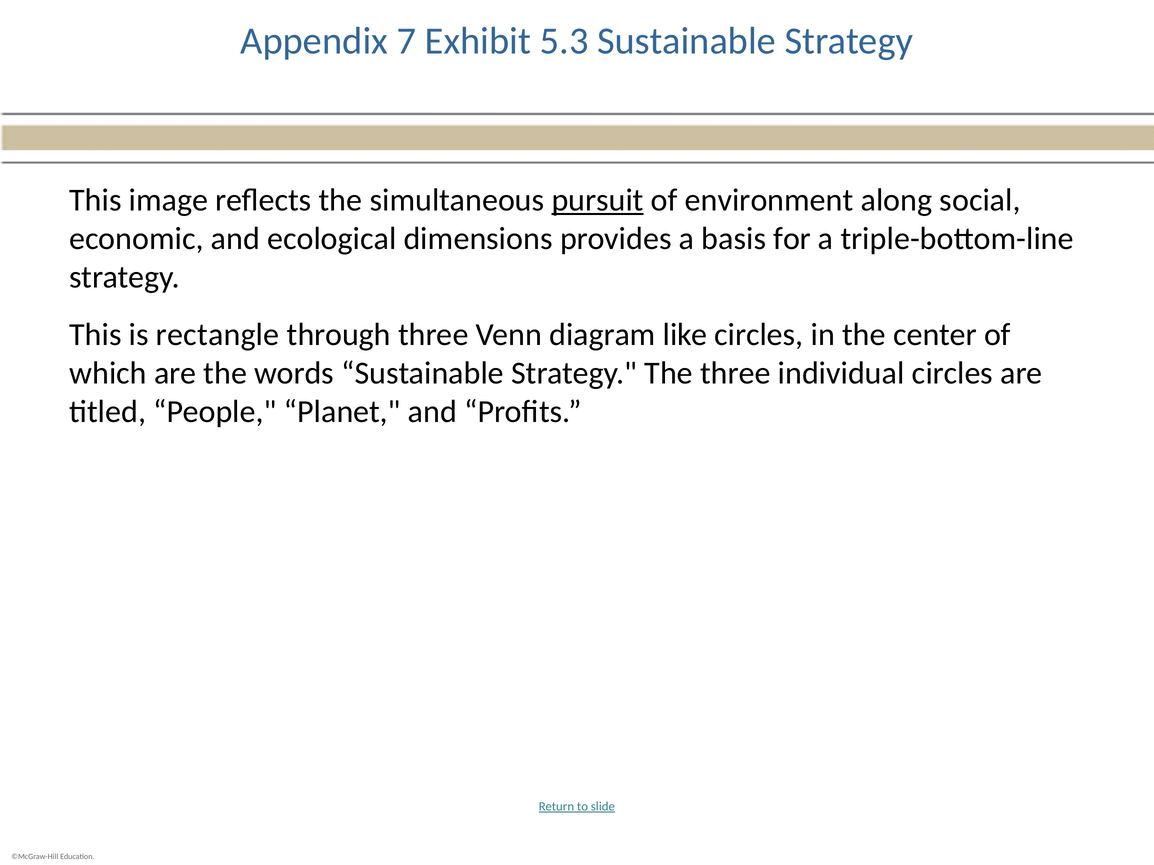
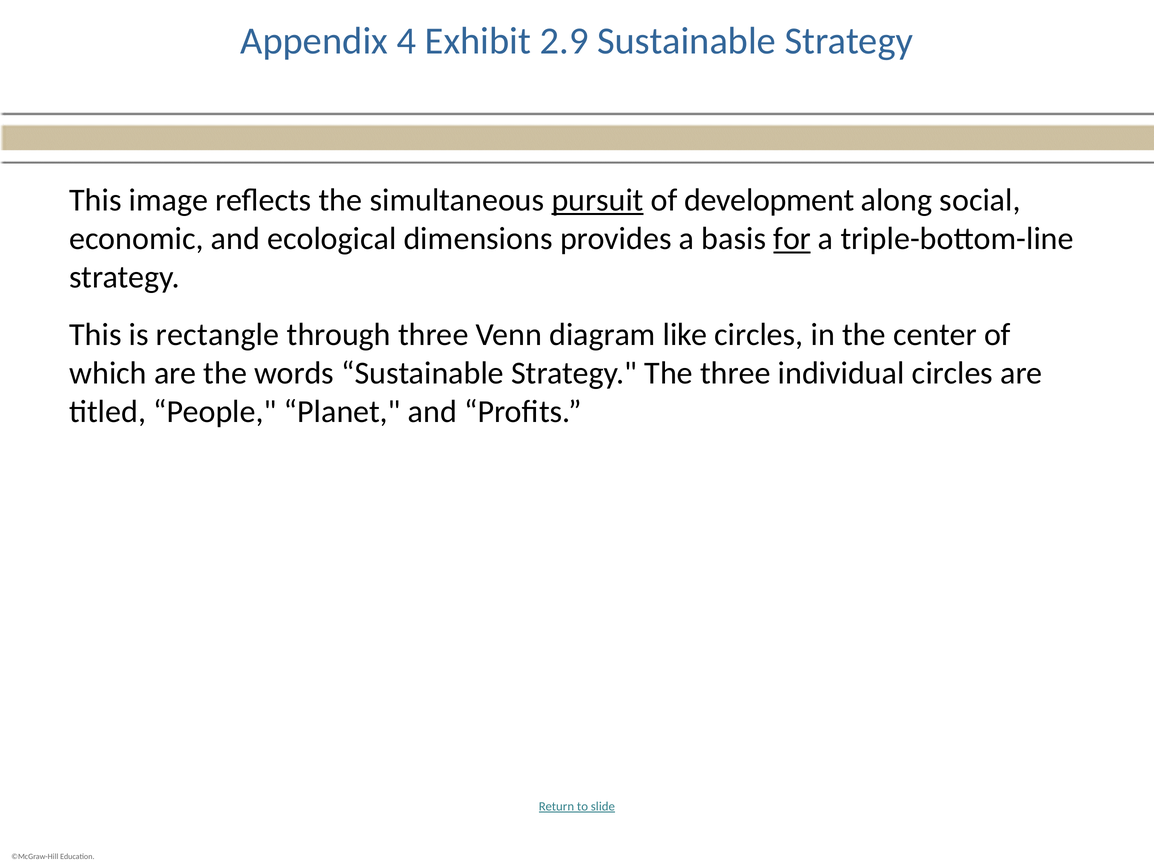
7: 7 -> 4
5.3: 5.3 -> 2.9
environment: environment -> development
for underline: none -> present
